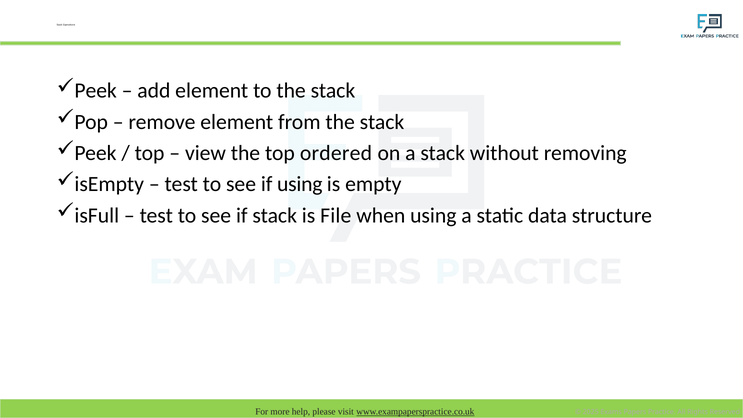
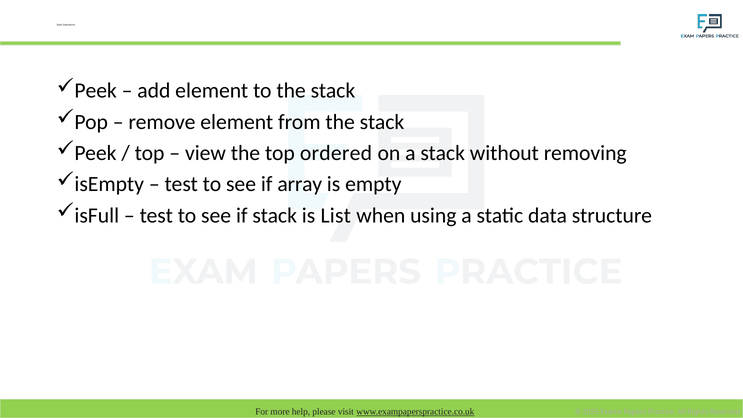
if using: using -> array
File: File -> List
